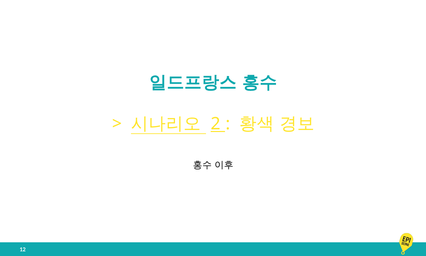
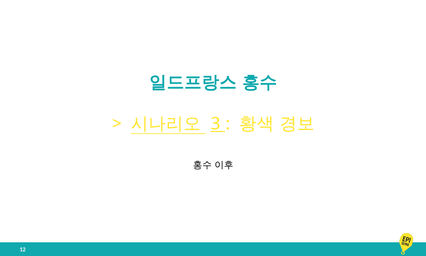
2: 2 -> 3
